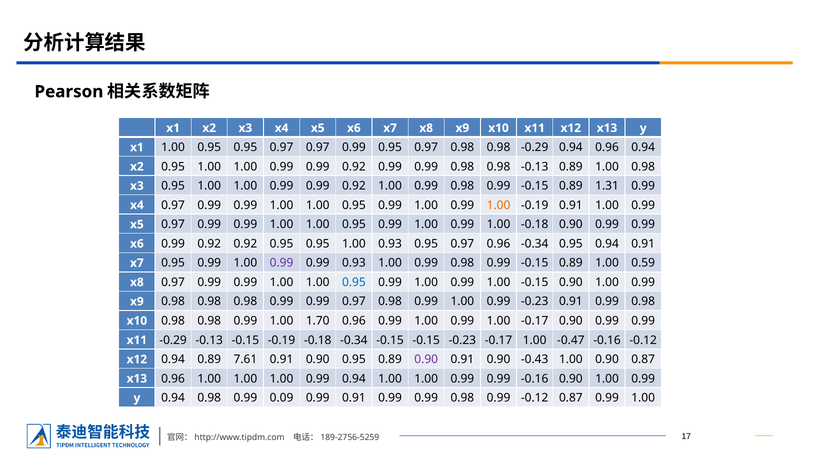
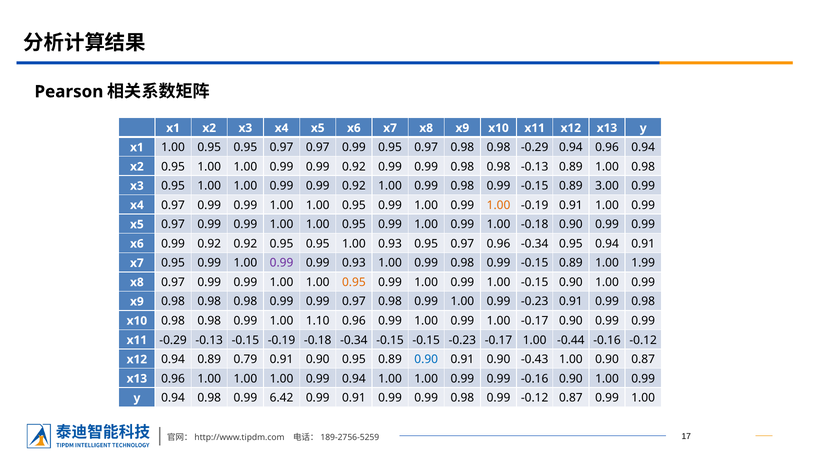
1.31: 1.31 -> 3.00
0.59: 0.59 -> 1.99
0.95 at (354, 283) colour: blue -> orange
1.70: 1.70 -> 1.10
-0.47: -0.47 -> -0.44
7.61: 7.61 -> 0.79
0.90 at (426, 360) colour: purple -> blue
0.09: 0.09 -> 6.42
